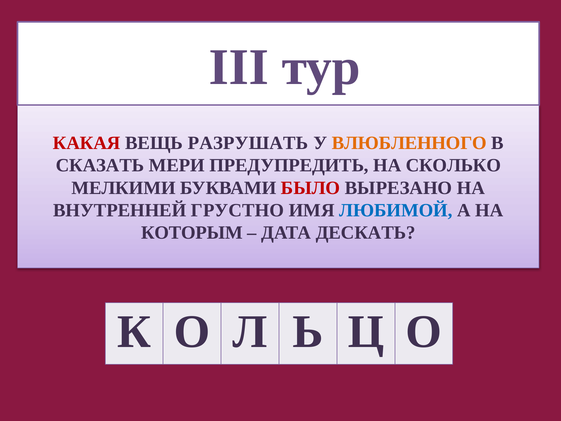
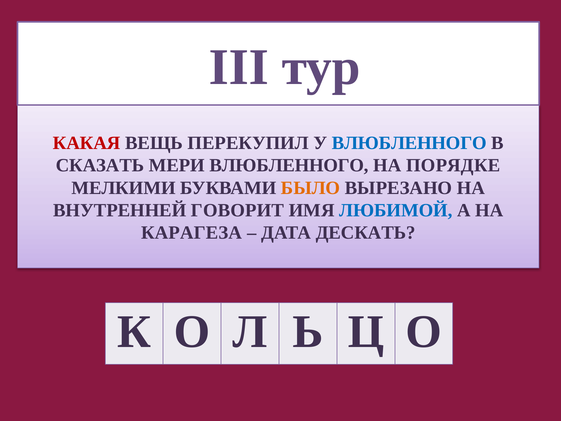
РАЗРУШАТЬ: РАЗРУШАТЬ -> ПЕРЕКУПИЛ
ВЛЮБЛЕННОГО at (409, 143) colour: orange -> blue
МЕРИ ПРЕДУПРЕДИТЬ: ПРЕДУПРЕДИТЬ -> ВЛЮБЛЕННОГО
СКОЛЬКО: СКОЛЬКО -> ПОРЯДКЕ
БЫЛО colour: red -> orange
ГРУСТНО: ГРУСТНО -> ГОВОРИТ
КОТОРЫМ: КОТОРЫМ -> КАРАГЕЗА
